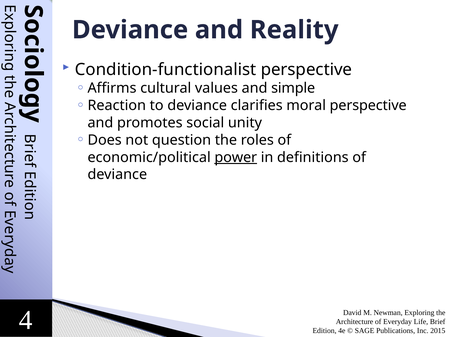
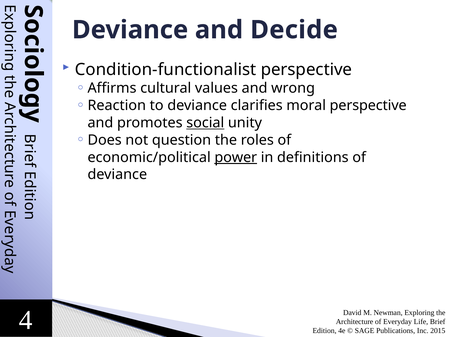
Reality: Reality -> Decide
simple: simple -> wrong
social underline: none -> present
